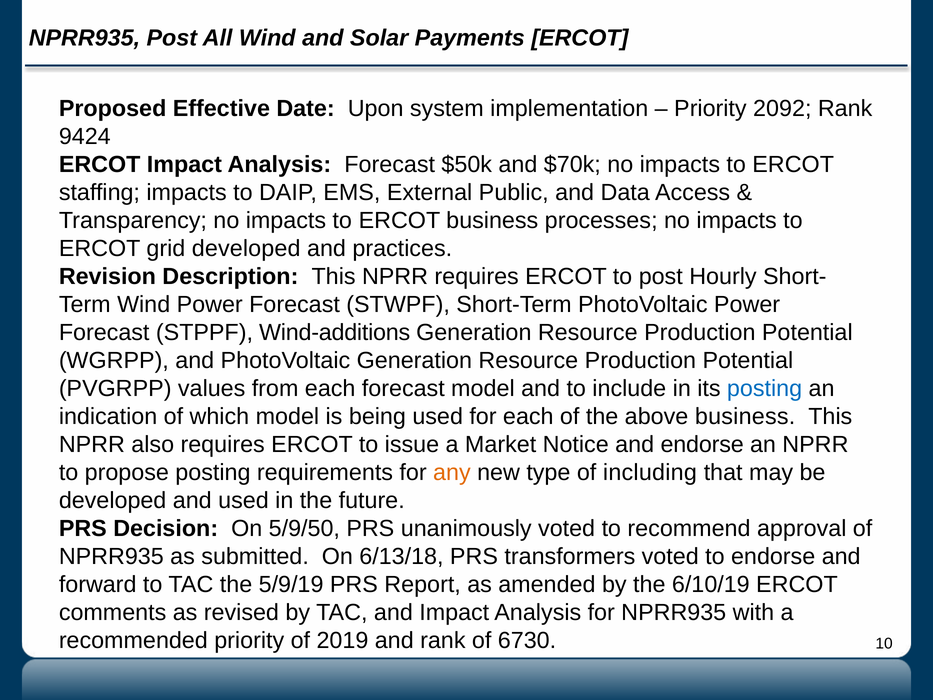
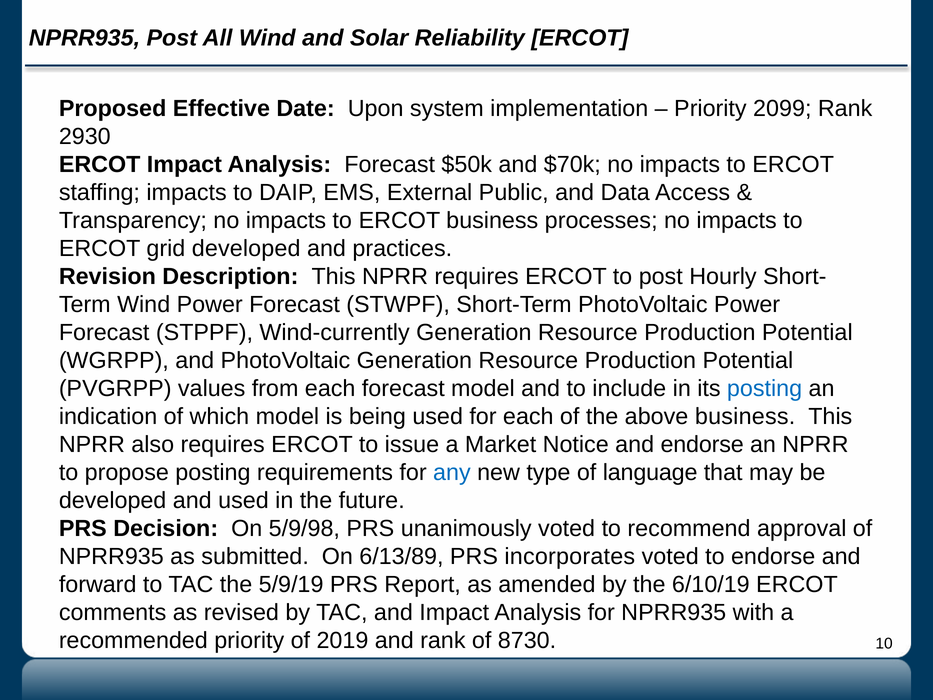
Payments: Payments -> Reliability
2092: 2092 -> 2099
9424: 9424 -> 2930
Wind-additions: Wind-additions -> Wind-currently
any colour: orange -> blue
including: including -> language
5/9/50: 5/9/50 -> 5/9/98
6/13/18: 6/13/18 -> 6/13/89
transformers: transformers -> incorporates
6730: 6730 -> 8730
